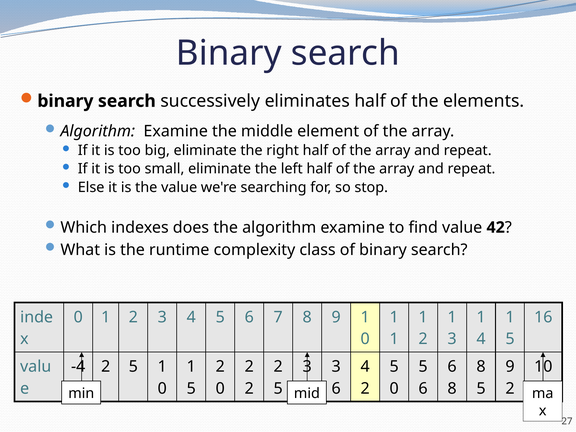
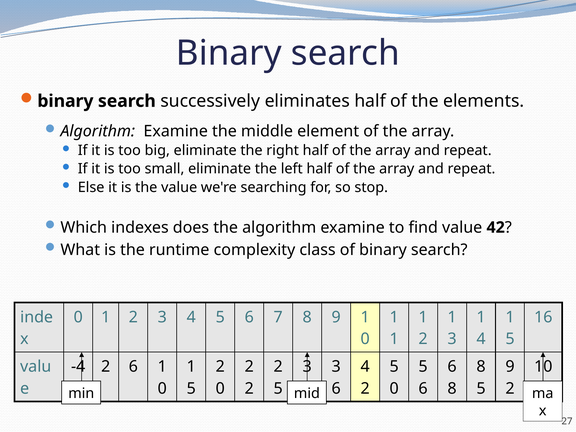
-4 2 5: 5 -> 6
